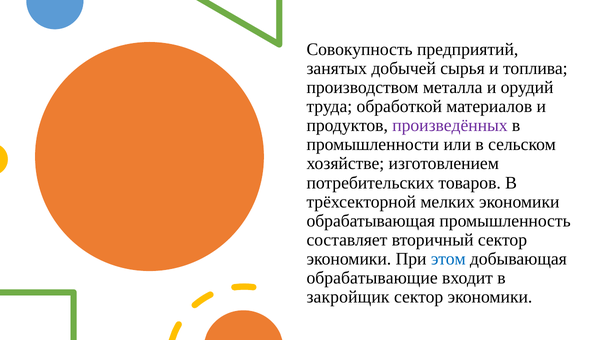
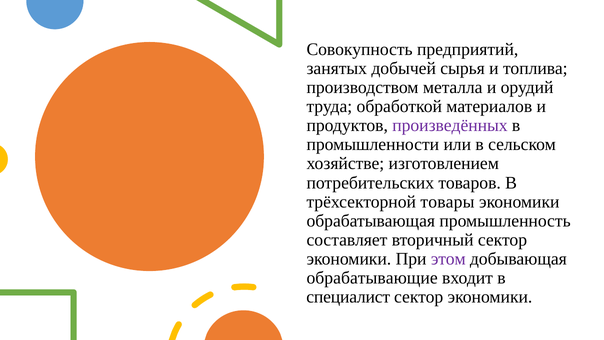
мелких: мелких -> товары
этом colour: blue -> purple
закройщик: закройщик -> специалист
